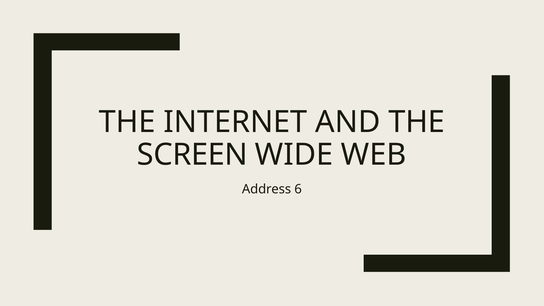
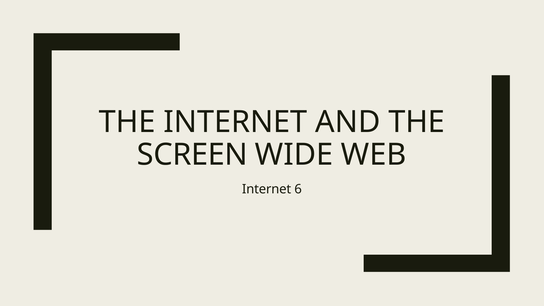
Address at (267, 189): Address -> Internet
